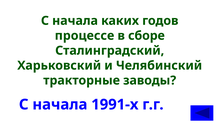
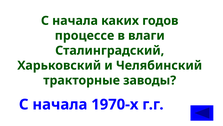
сборе: сборе -> влаги
1991-х: 1991-х -> 1970-х
